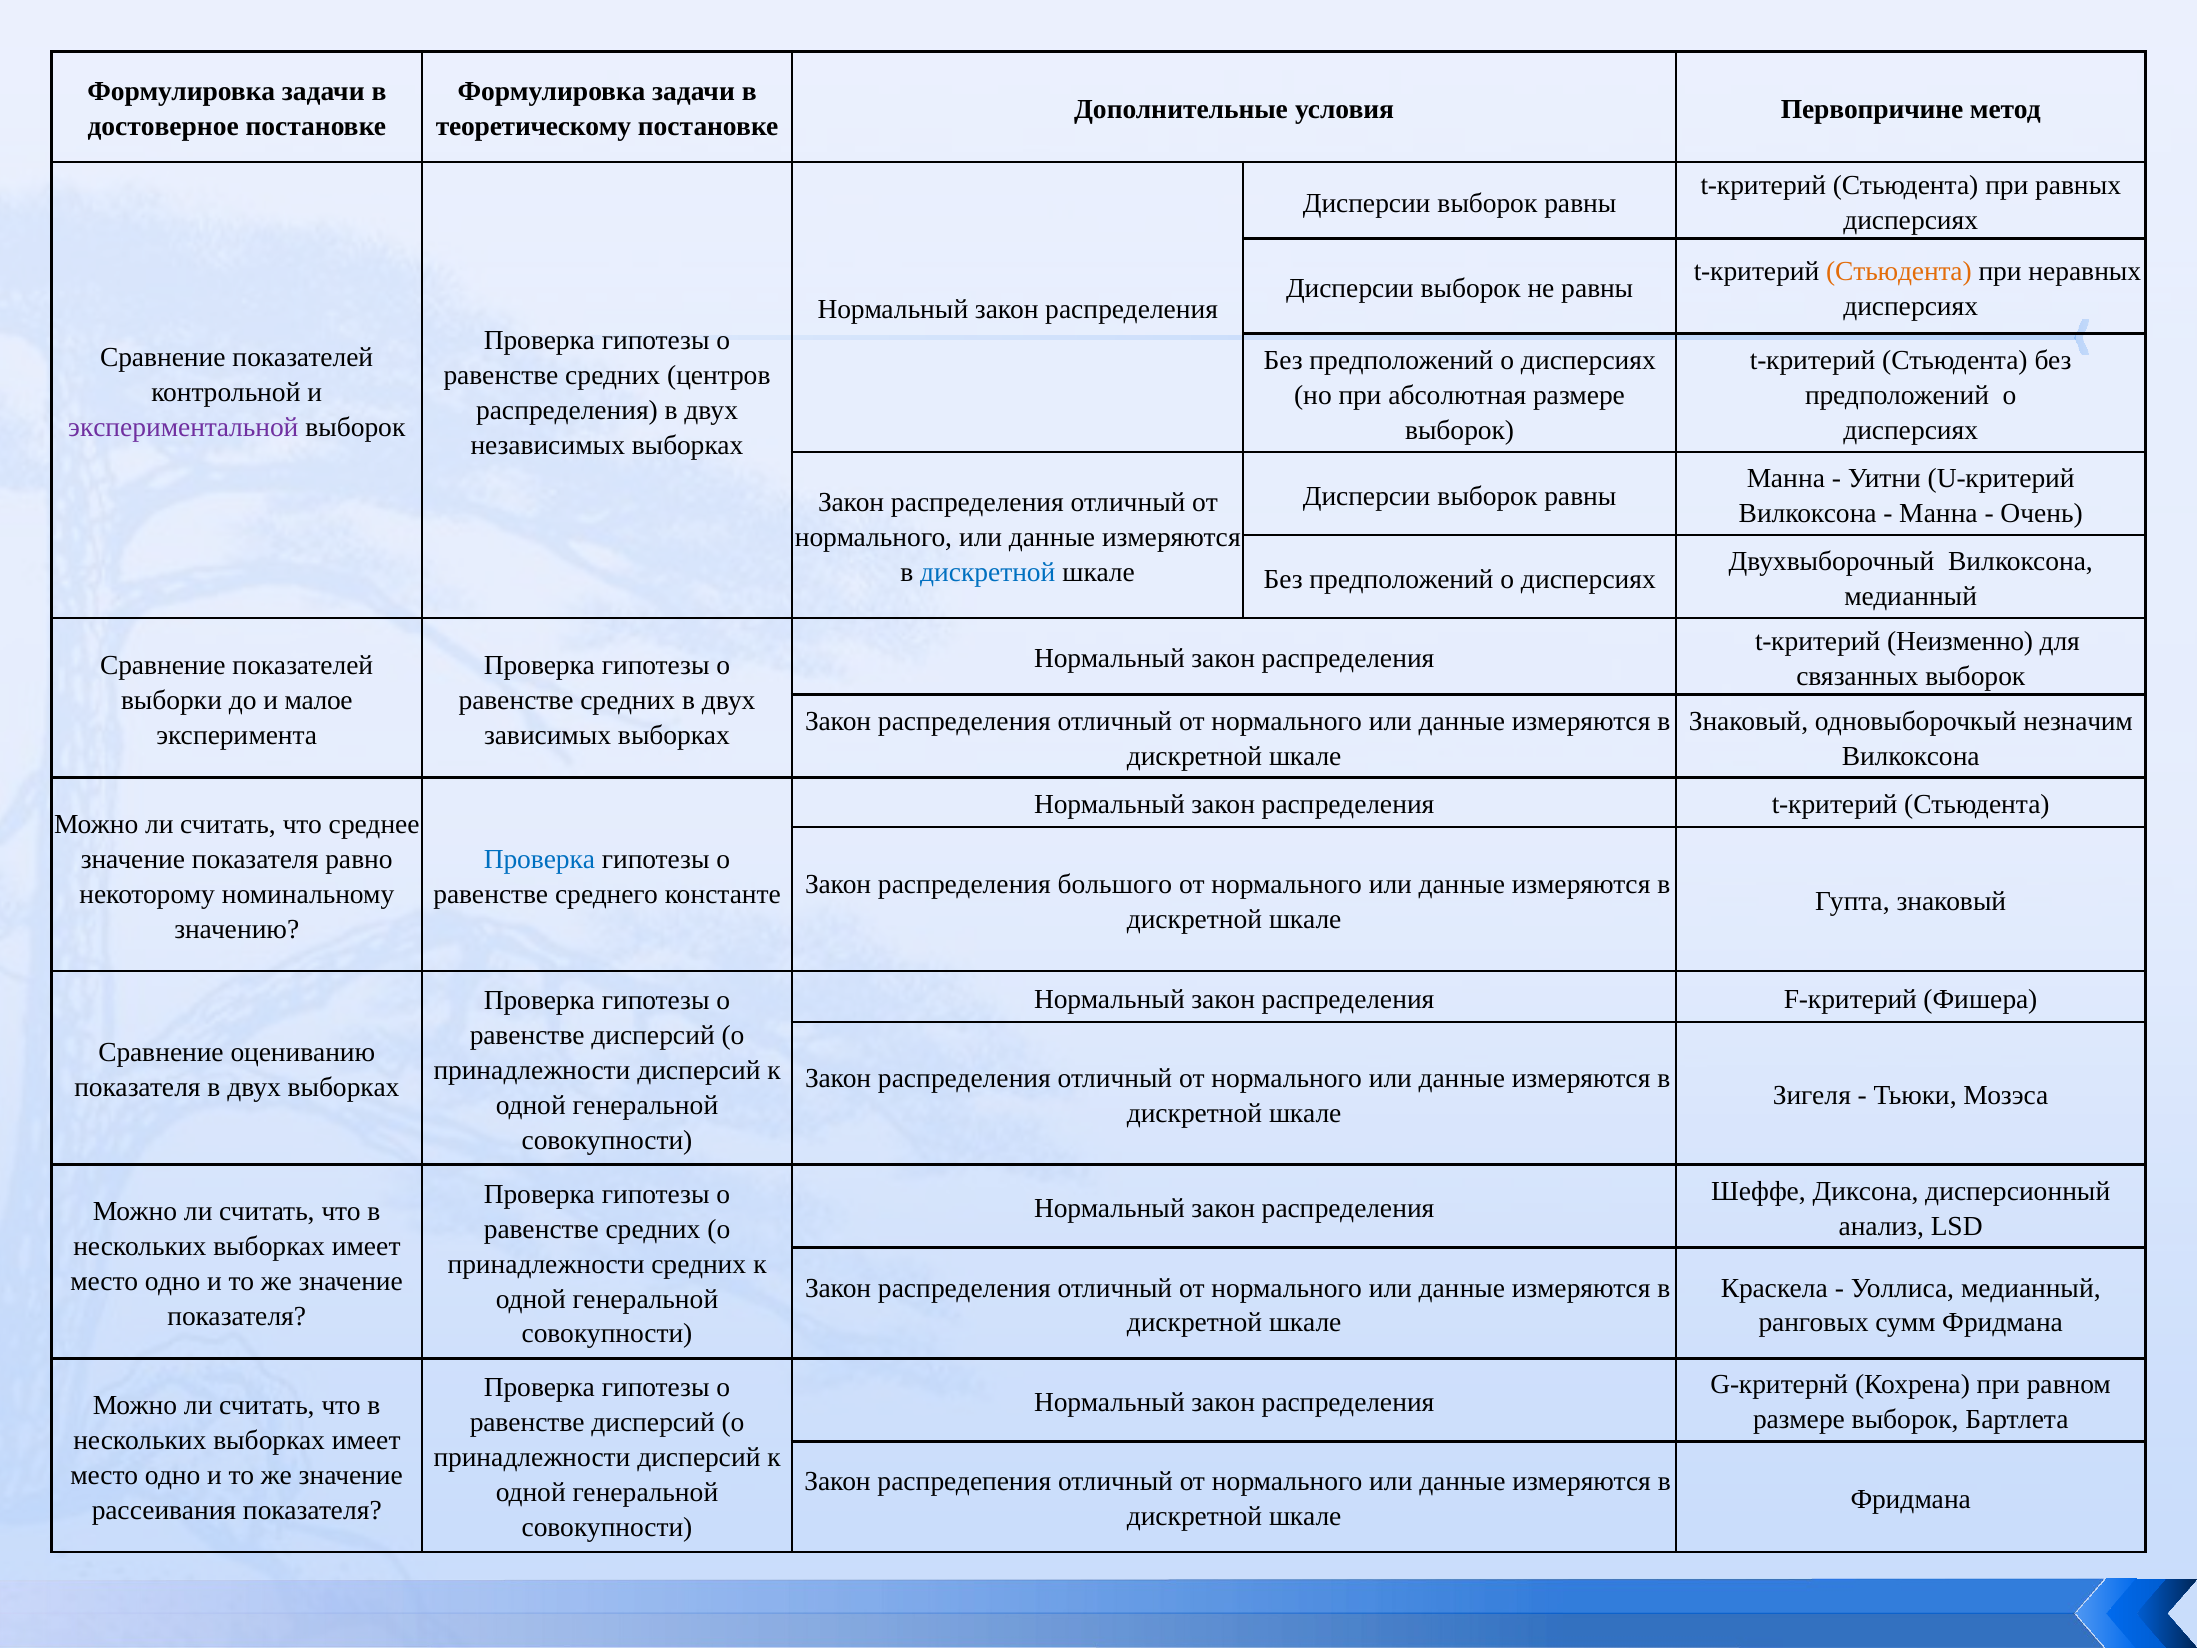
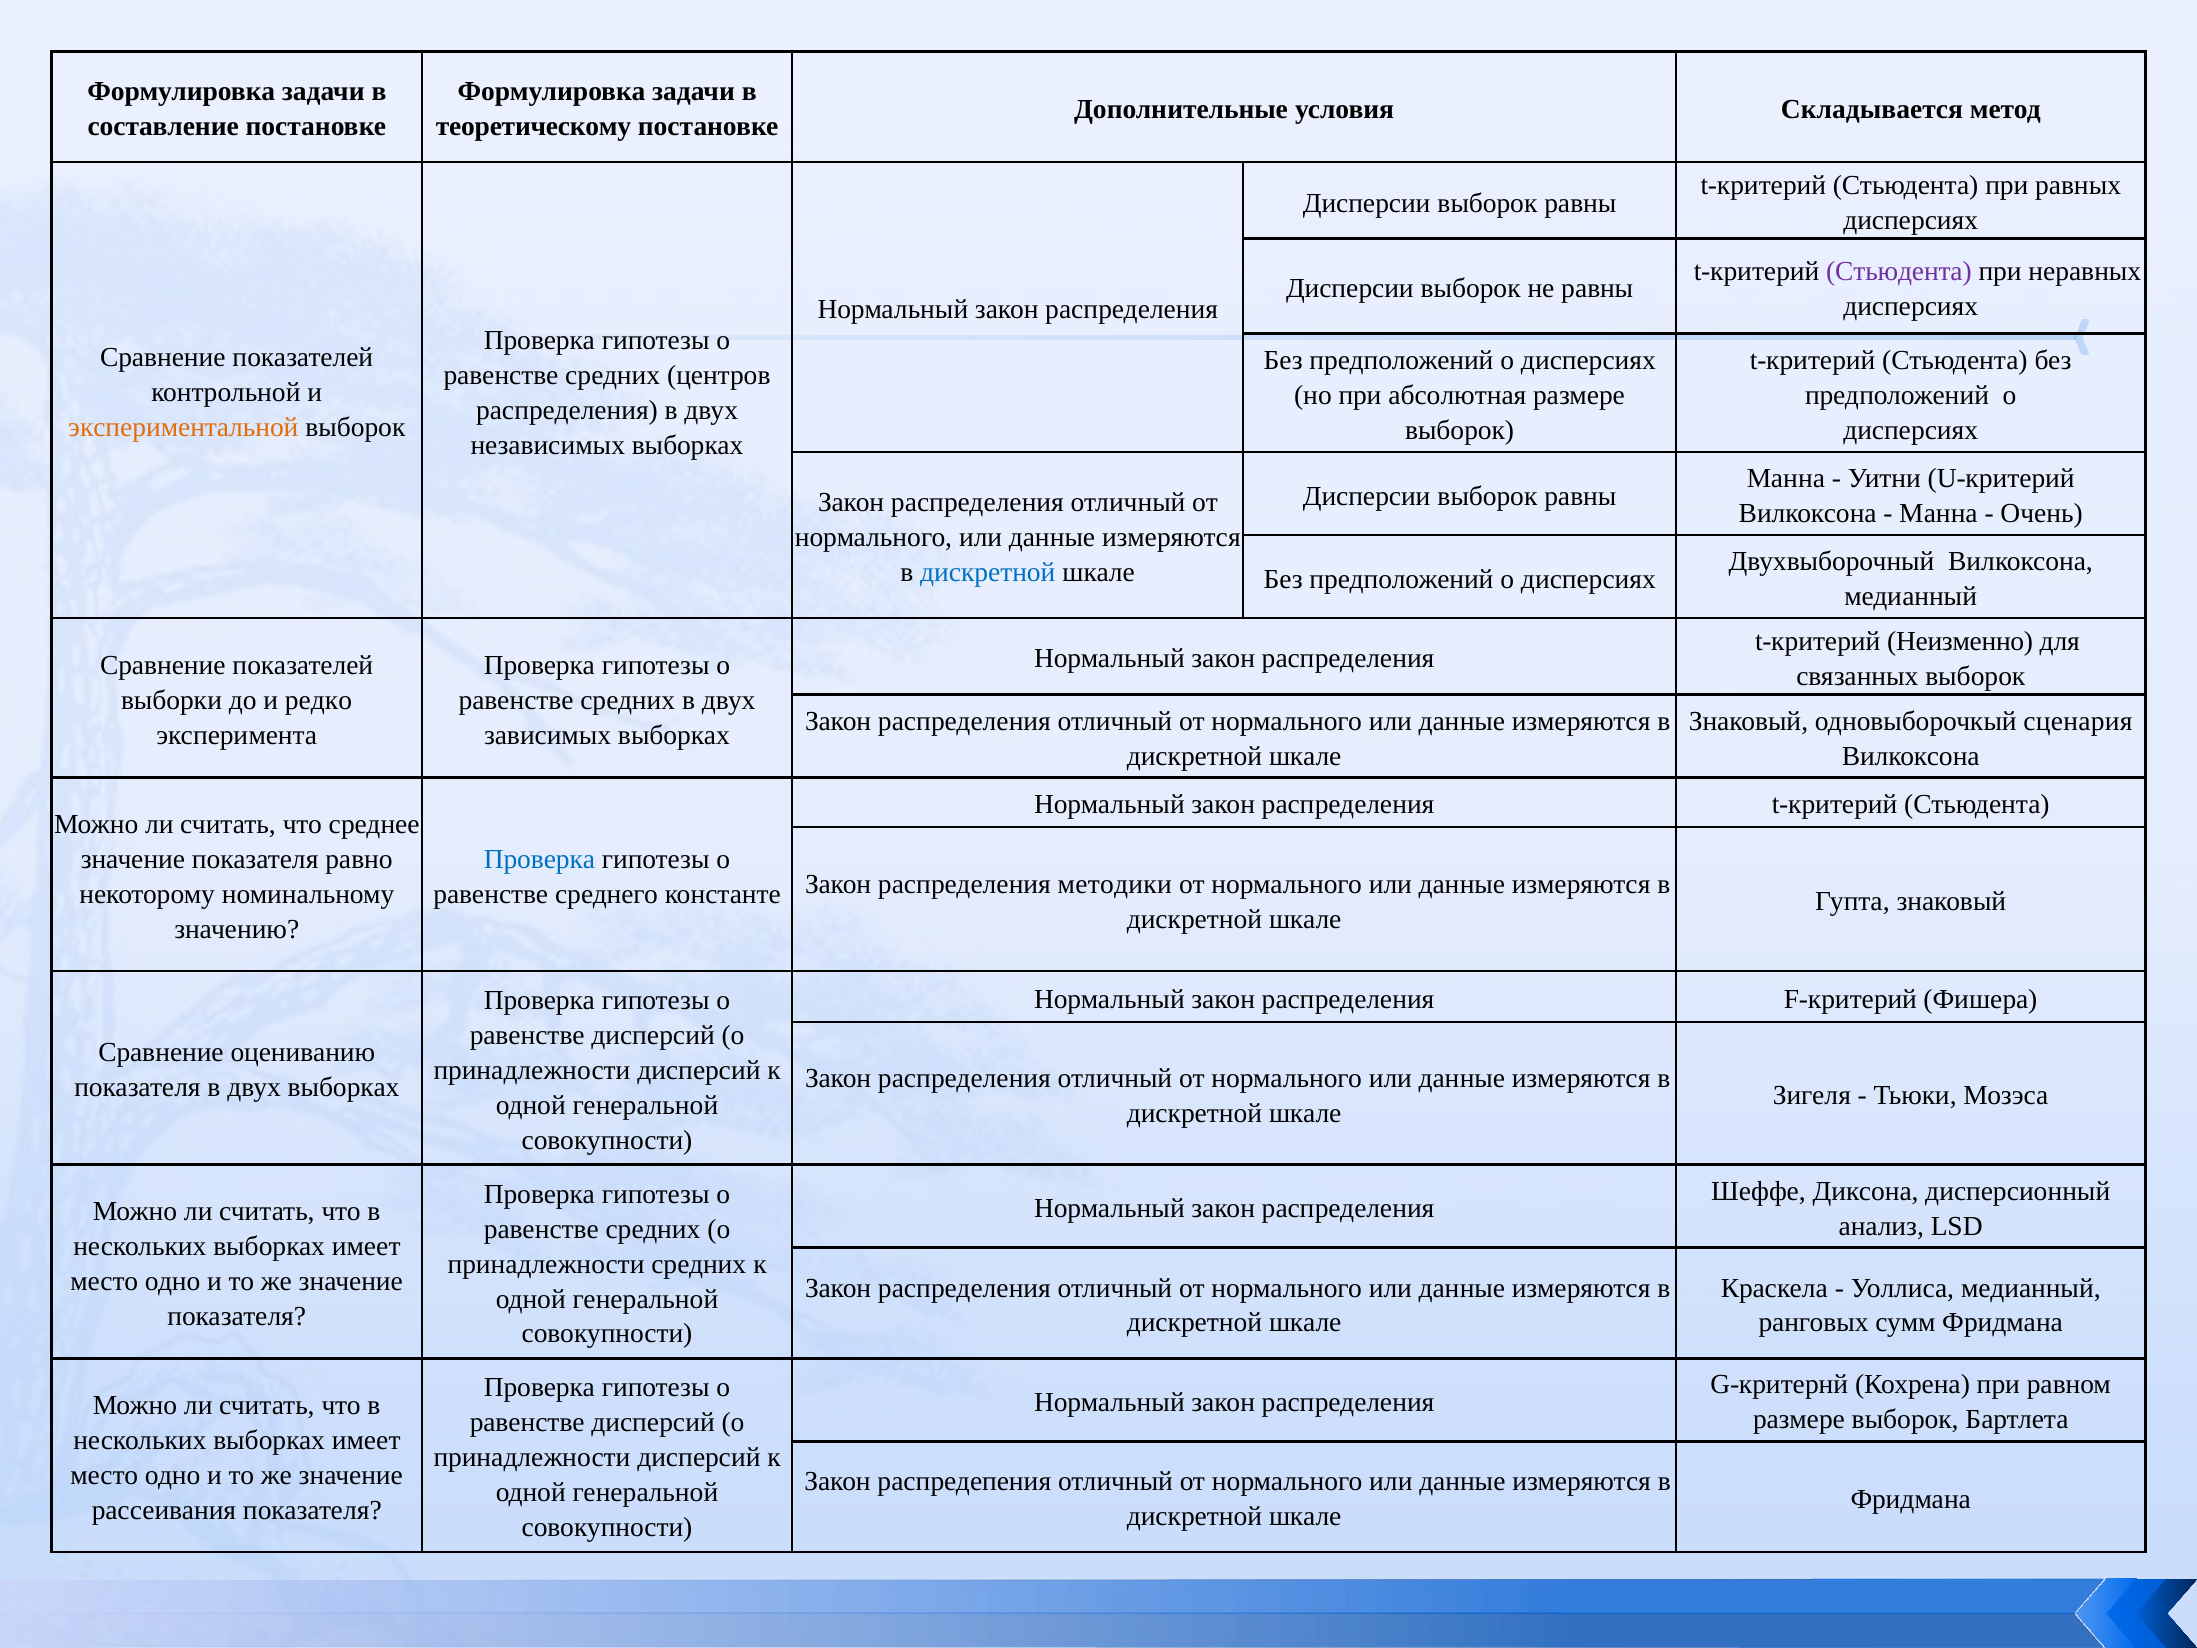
Первопричине: Первопричине -> Складывается
достоверное: достоверное -> составление
Стьюдента at (1899, 271) colour: orange -> purple
экспериментальной colour: purple -> orange
малое: малое -> редко
незначим: незначим -> сценария
большого: большого -> методики
